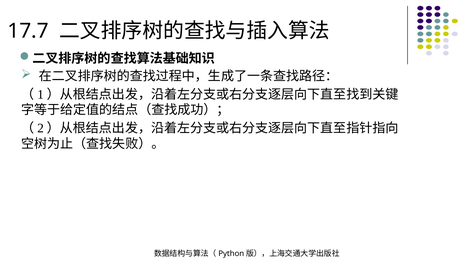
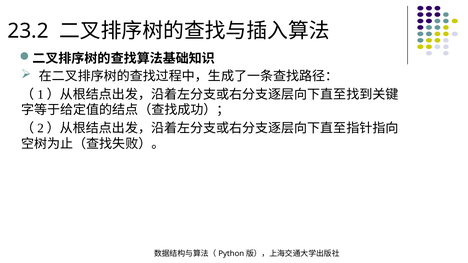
17.7: 17.7 -> 23.2
